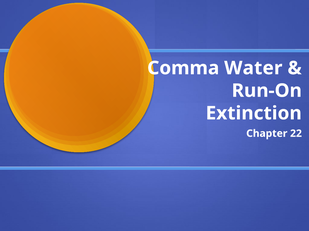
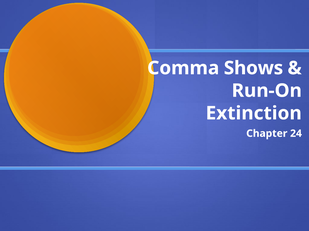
Water: Water -> Shows
22: 22 -> 24
